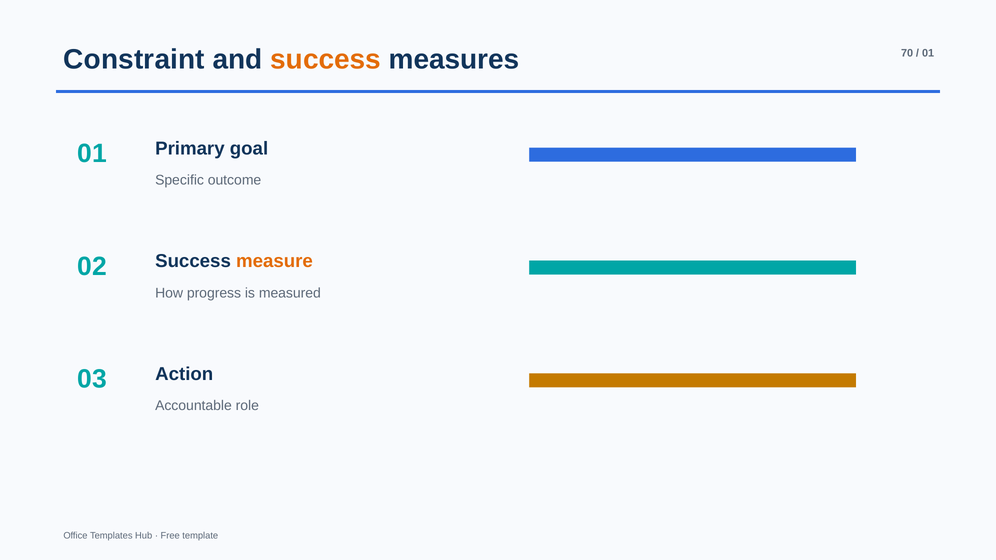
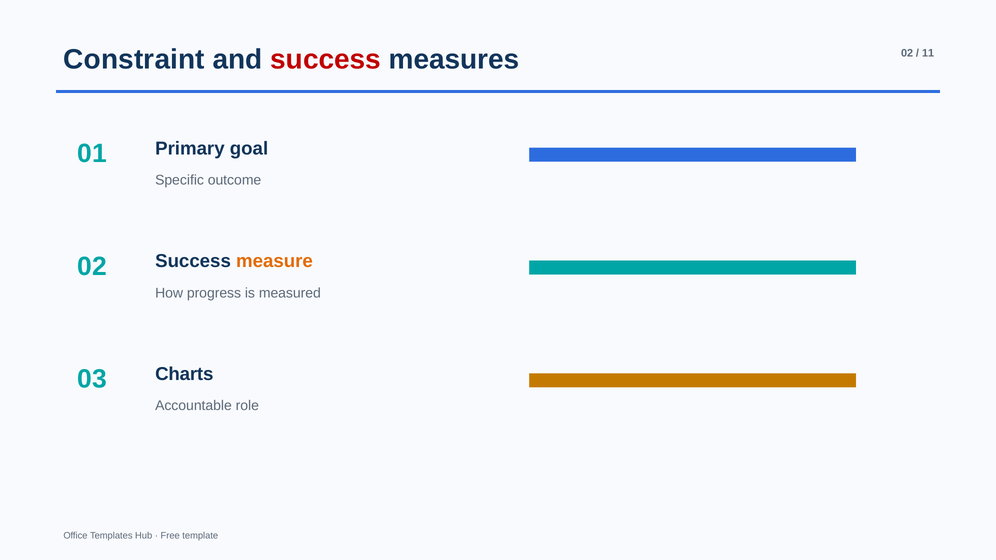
success at (326, 60) colour: orange -> red
measures 70: 70 -> 02
01 at (928, 53): 01 -> 11
Action: Action -> Charts
